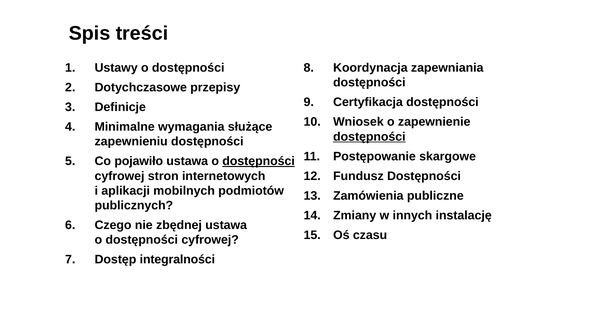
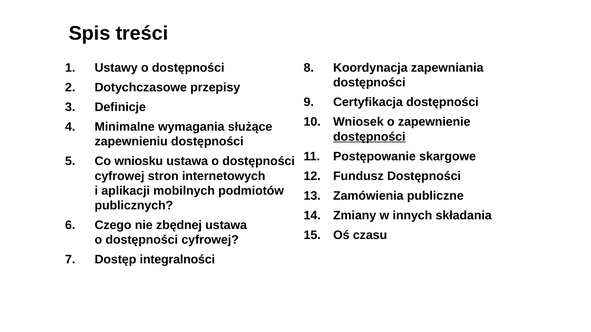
pojawiło: pojawiło -> wniosku
dostępności at (259, 161) underline: present -> none
instalację: instalację -> składania
